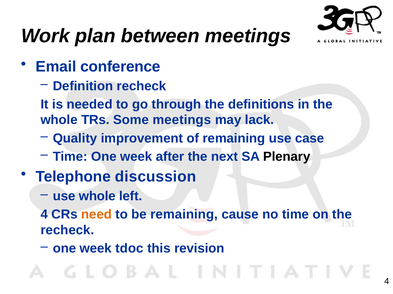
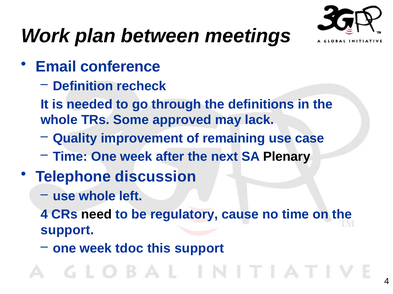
Some meetings: meetings -> approved
need colour: orange -> black
be remaining: remaining -> regulatory
recheck at (67, 231): recheck -> support
this revision: revision -> support
